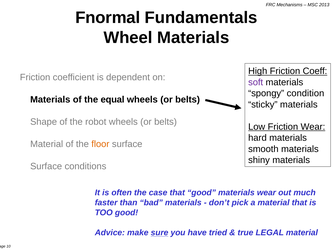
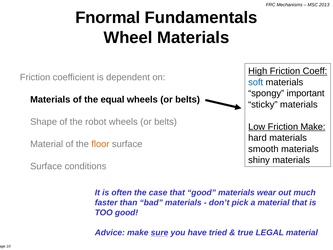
soft colour: purple -> blue
condition: condition -> important
Friction Wear: Wear -> Make
